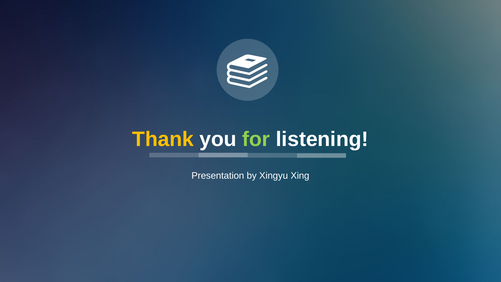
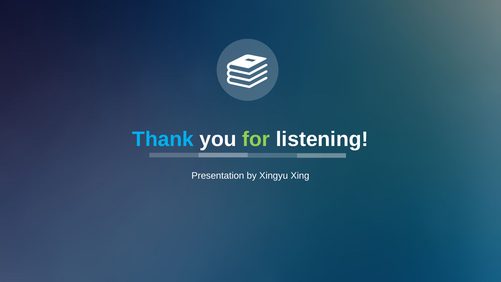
Thank colour: yellow -> light blue
